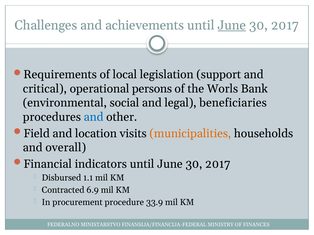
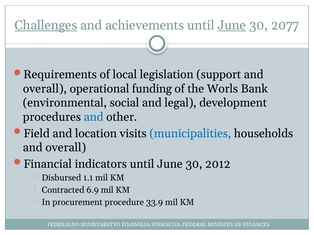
Challenges underline: none -> present
2017 at (285, 25): 2017 -> 2077
critical at (45, 89): critical -> overall
persons: persons -> funding
beneficiaries: beneficiaries -> development
municipalities colour: orange -> blue
2017 at (218, 164): 2017 -> 2012
